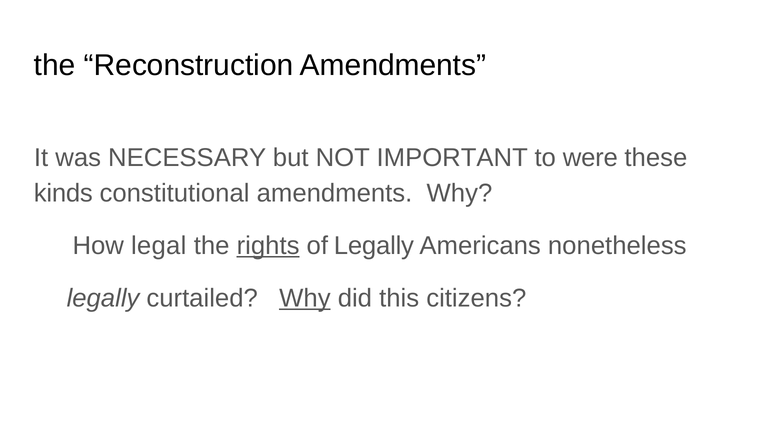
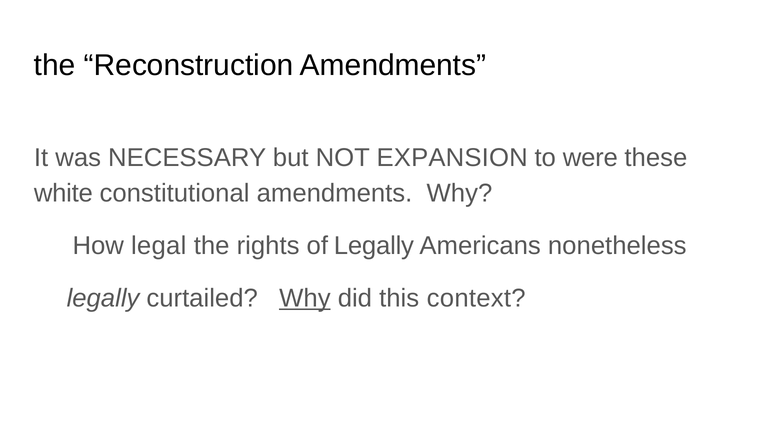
IMPORTANT: IMPORTANT -> EXPANSION
kinds: kinds -> white
rights underline: present -> none
citizens: citizens -> context
